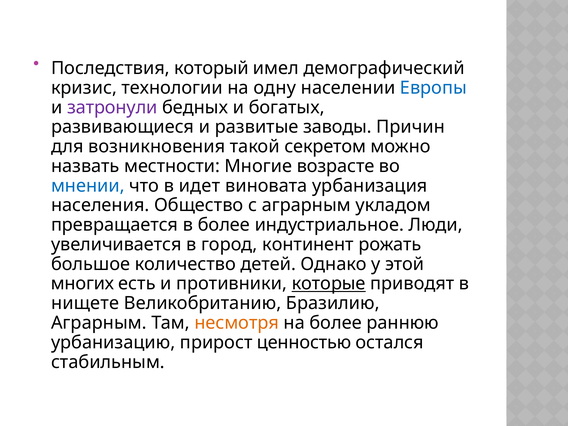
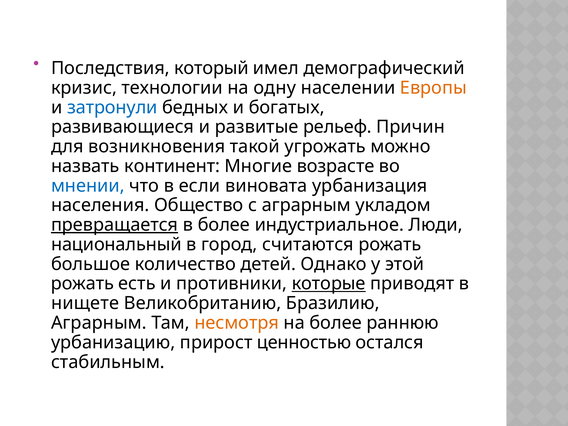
Европы colour: blue -> orange
затронули colour: purple -> blue
заводы: заводы -> рельеф
секретом: секретом -> угрожать
местности: местности -> континент
идет: идет -> если
превращается underline: none -> present
увеличивается: увеличивается -> национальный
континент: континент -> считаются
многих at (82, 284): многих -> рожать
